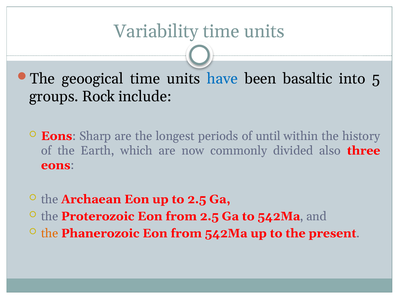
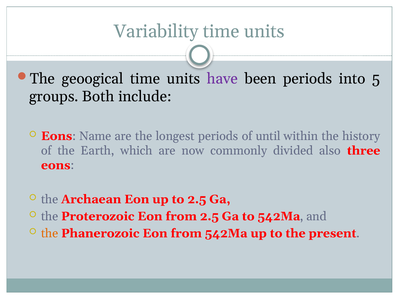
have colour: blue -> purple
been basaltic: basaltic -> periods
Rock: Rock -> Both
Sharp: Sharp -> Name
